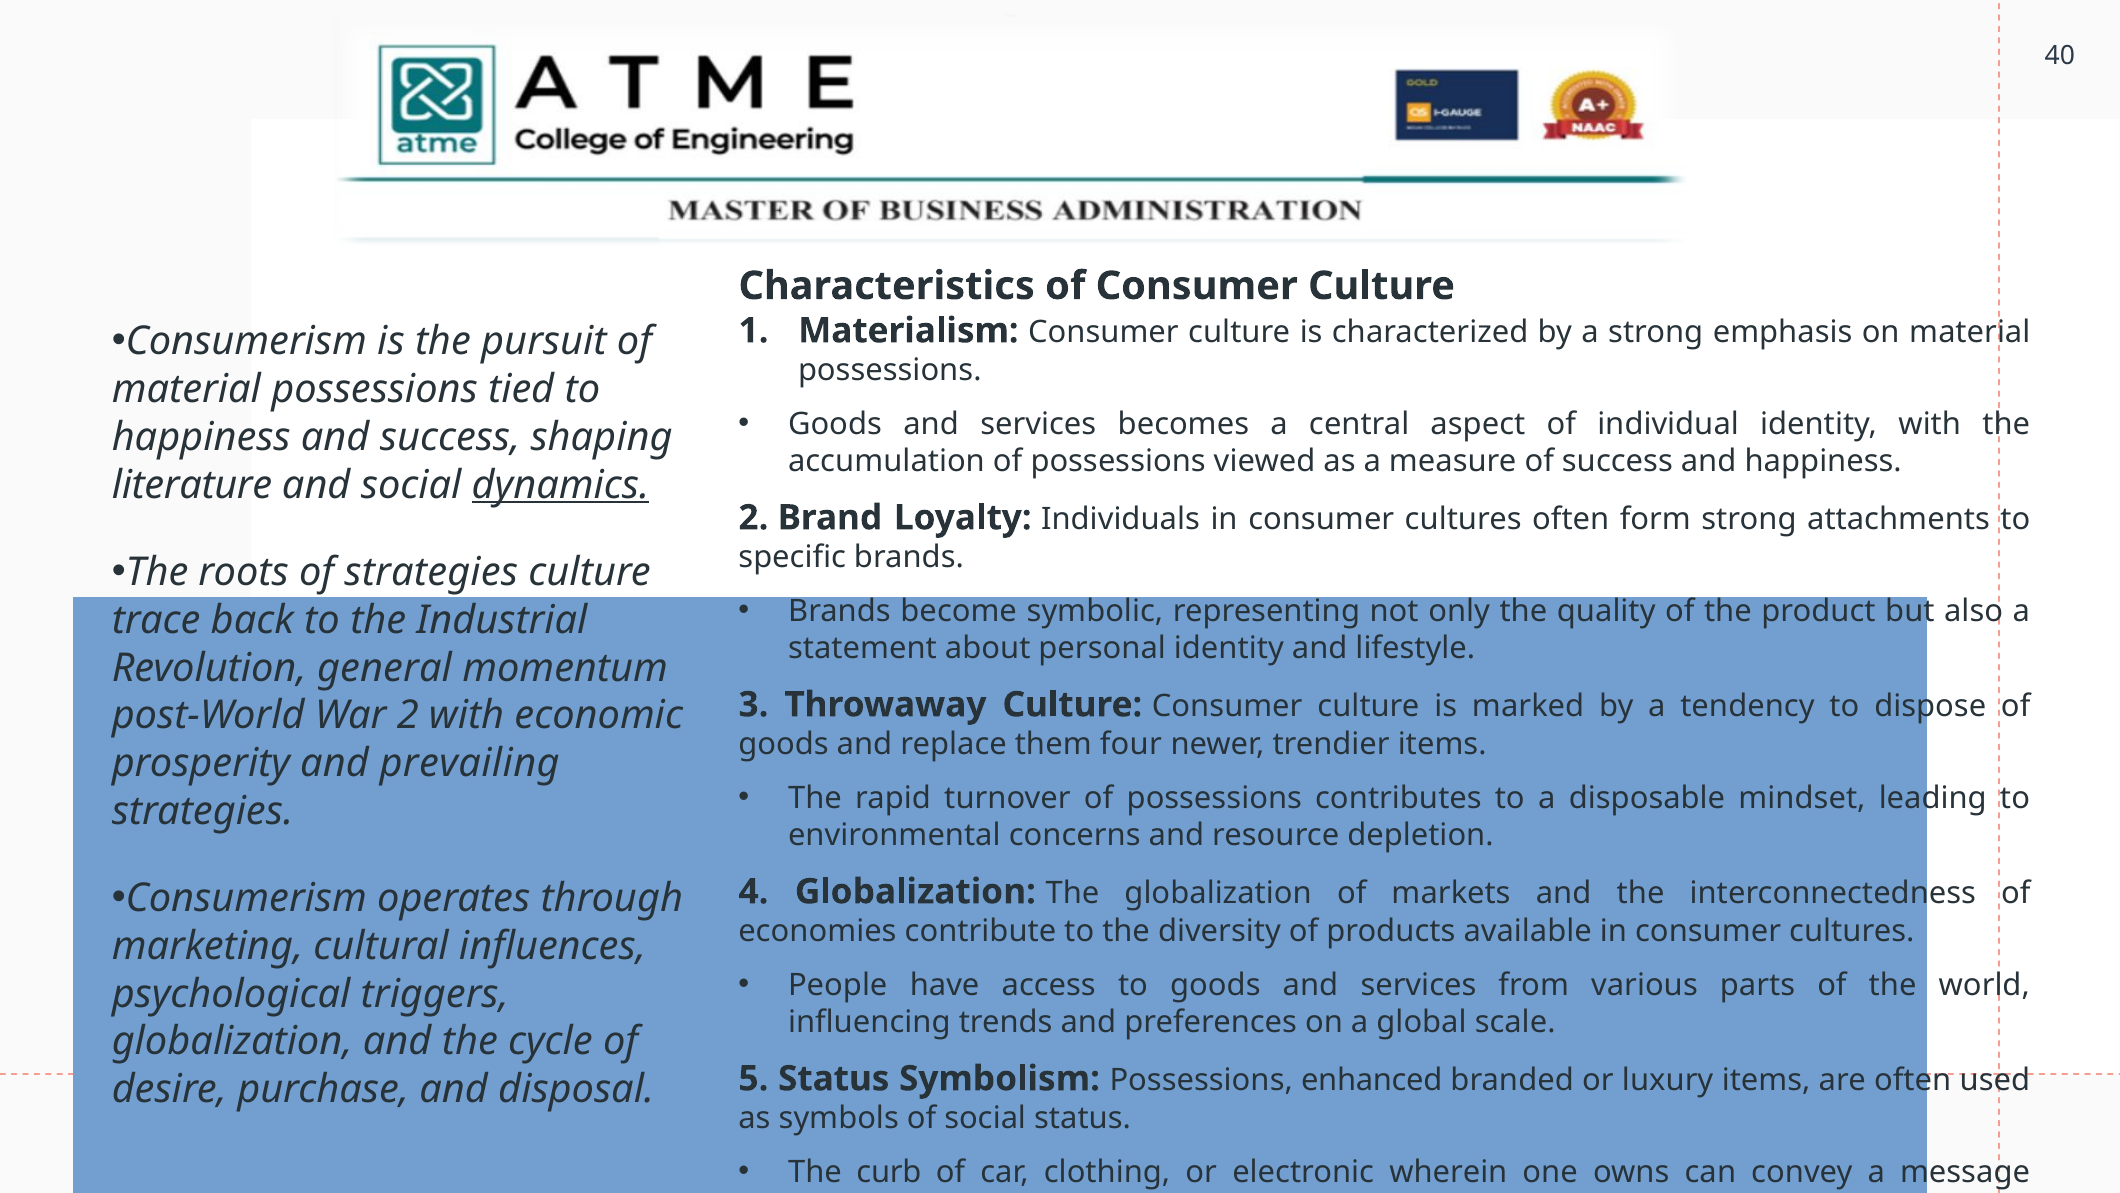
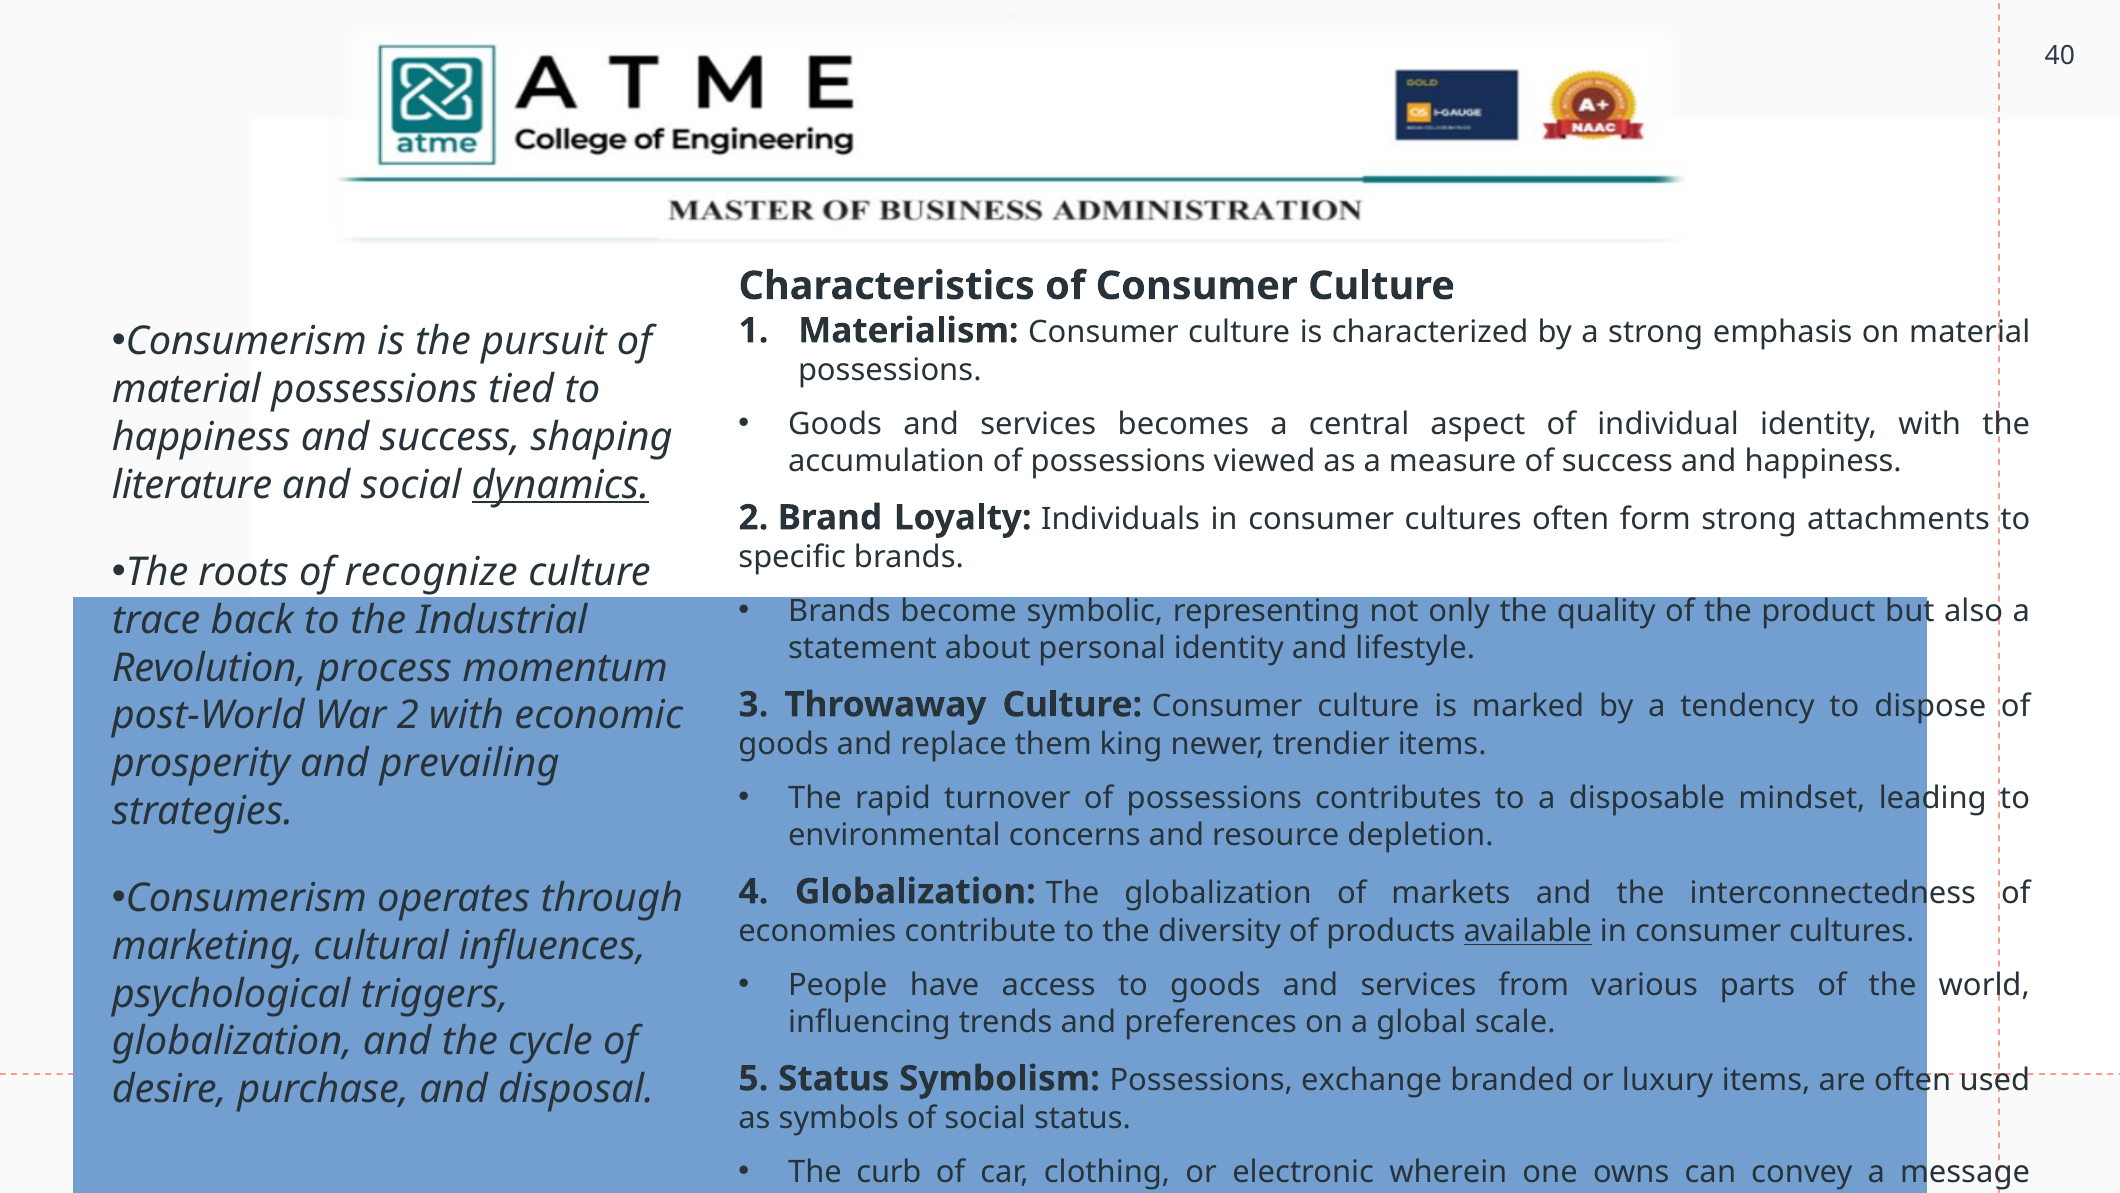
of strategies: strategies -> recognize
general: general -> process
four: four -> king
available underline: none -> present
enhanced: enhanced -> exchange
